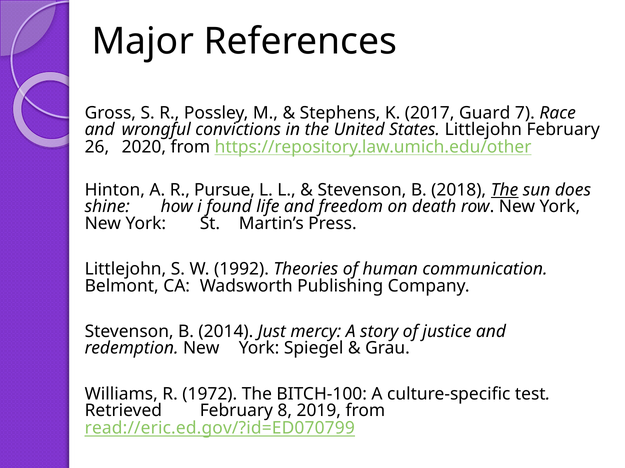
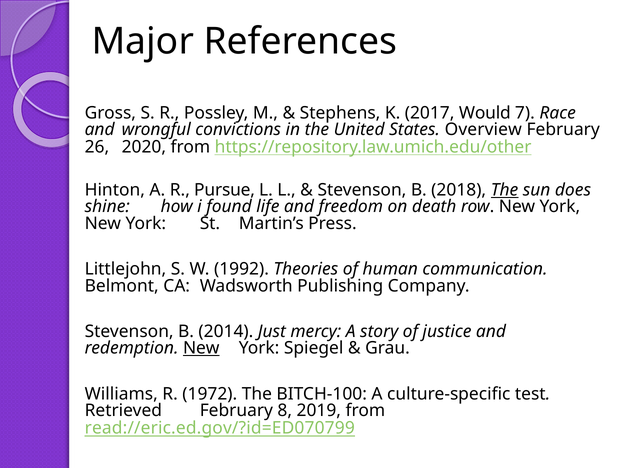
Guard: Guard -> Would
States Littlejohn: Littlejohn -> Overview
New at (201, 349) underline: none -> present
